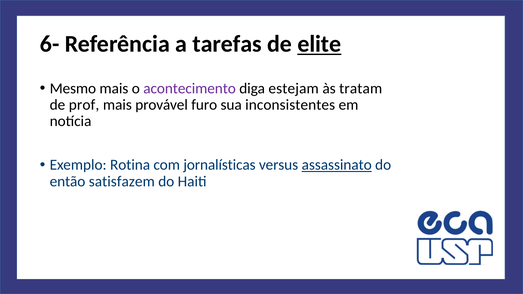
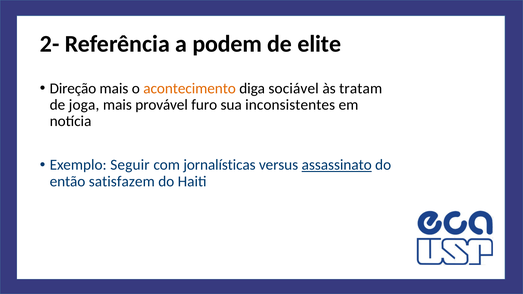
6-: 6- -> 2-
tarefas: tarefas -> podem
elite underline: present -> none
Mesmo: Mesmo -> Direção
acontecimento colour: purple -> orange
estejam: estejam -> sociável
prof: prof -> joga
Rotina: Rotina -> Seguir
